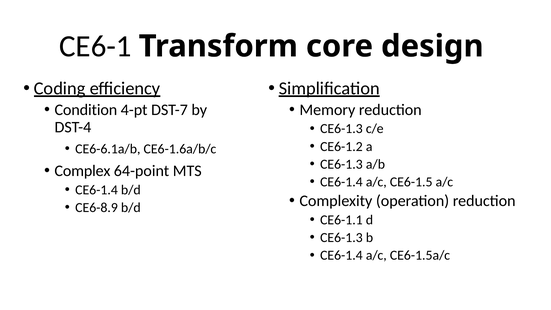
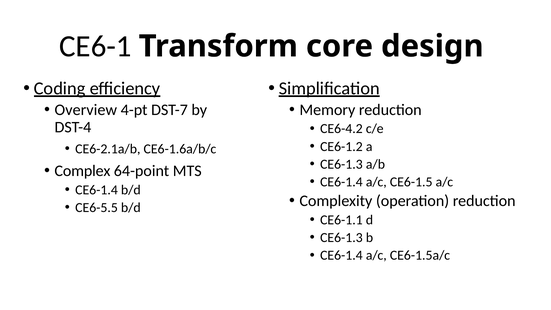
Condition: Condition -> Overview
CE6-1.3 at (341, 129): CE6-1.3 -> CE6-4.2
CE6-6.1a/b: CE6-6.1a/b -> CE6-2.1a/b
CE6-8.9: CE6-8.9 -> CE6-5.5
